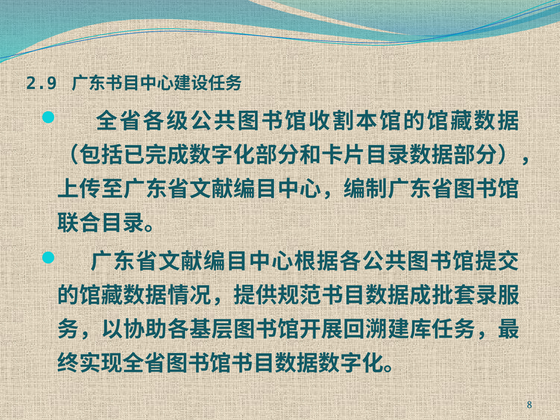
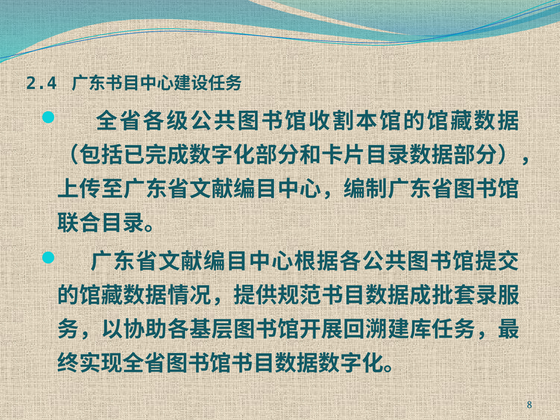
2.9: 2.9 -> 2.4
